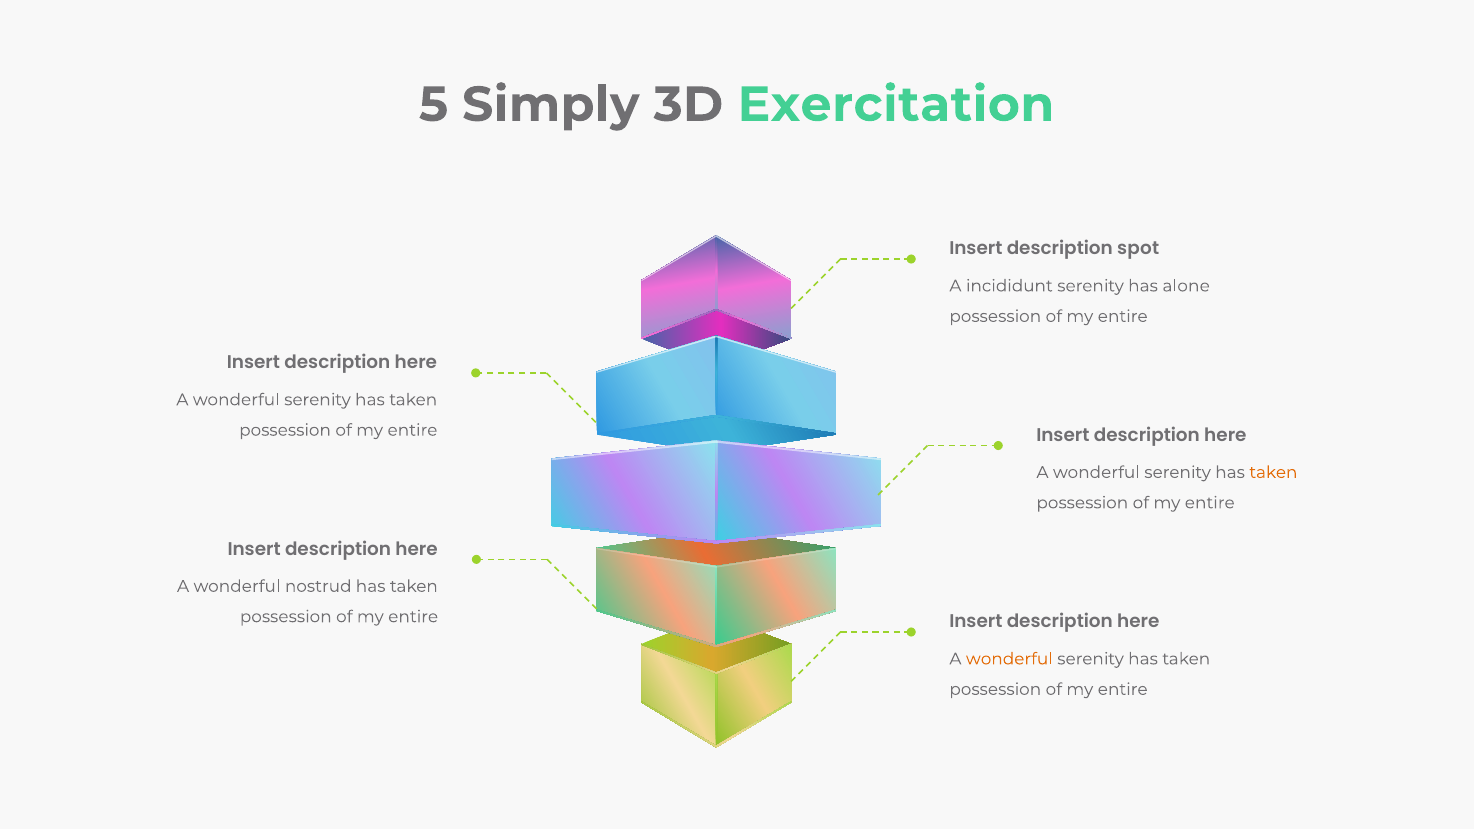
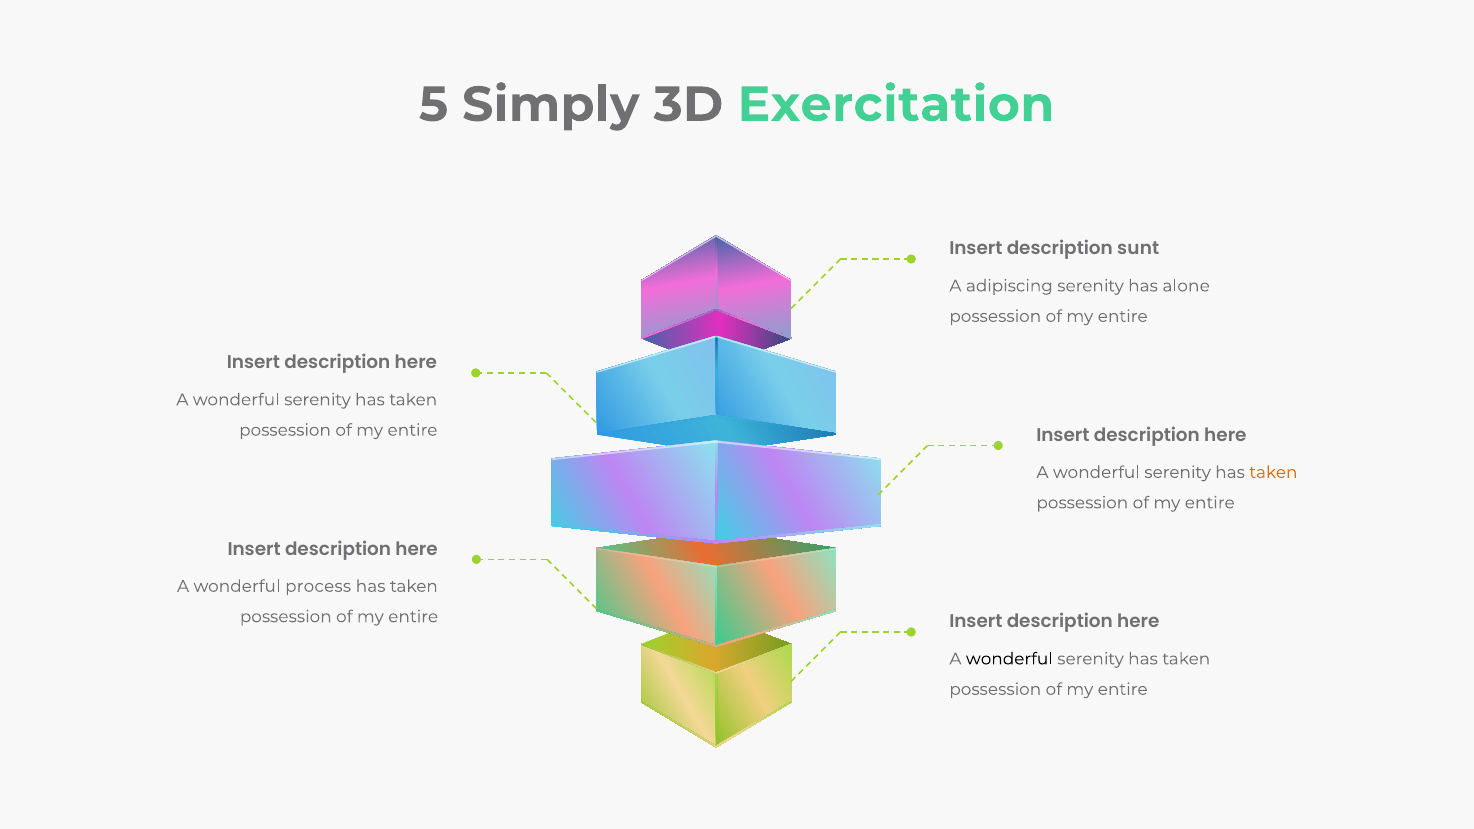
spot: spot -> sunt
incididunt: incididunt -> adipiscing
nostrud: nostrud -> process
wonderful at (1009, 659) colour: orange -> black
